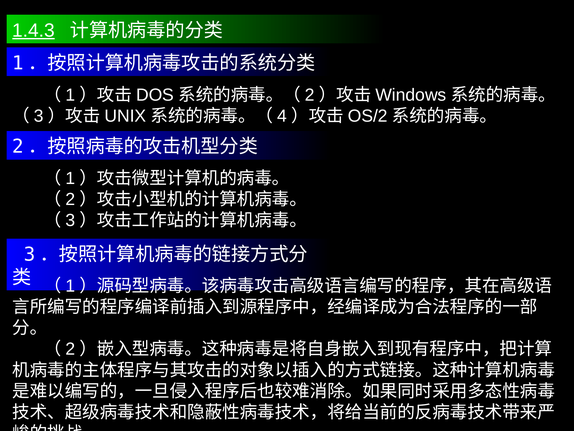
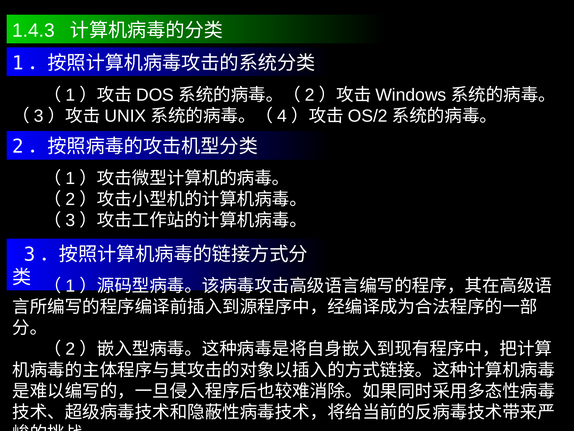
1.4.3 underline: present -> none
